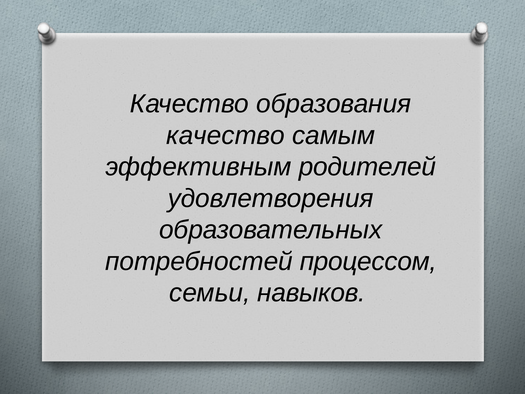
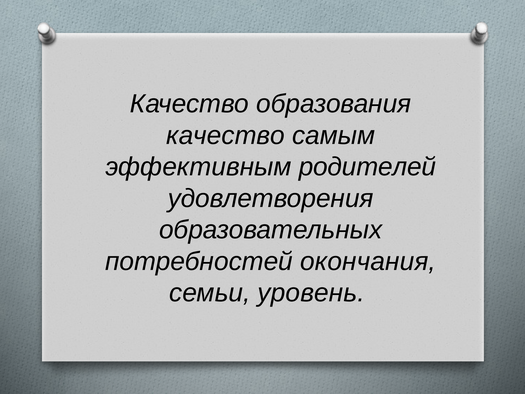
процессом: процессом -> окончания
навыков: навыков -> уровень
